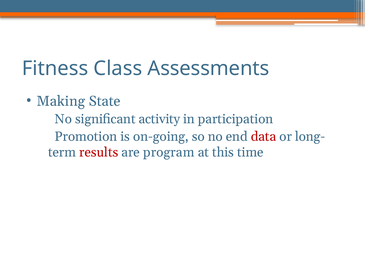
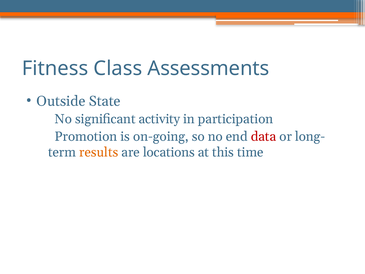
Making: Making -> Outside
results colour: red -> orange
program: program -> locations
